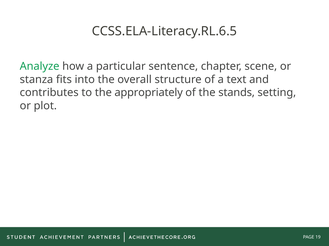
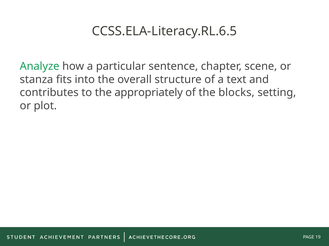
stands: stands -> blocks
